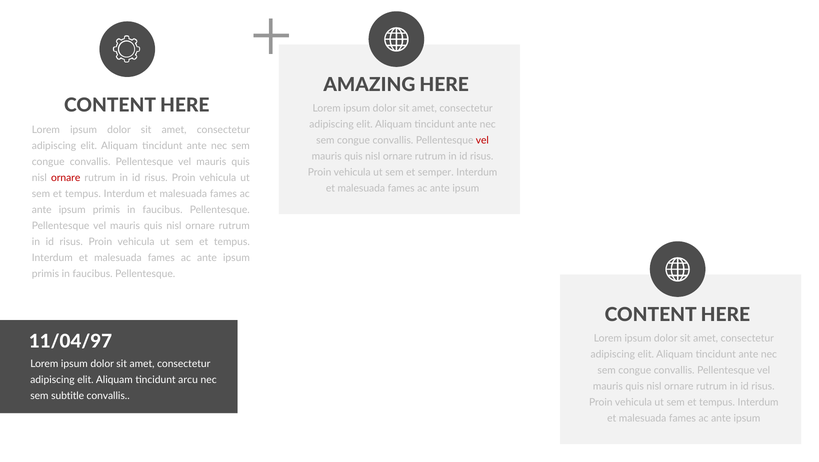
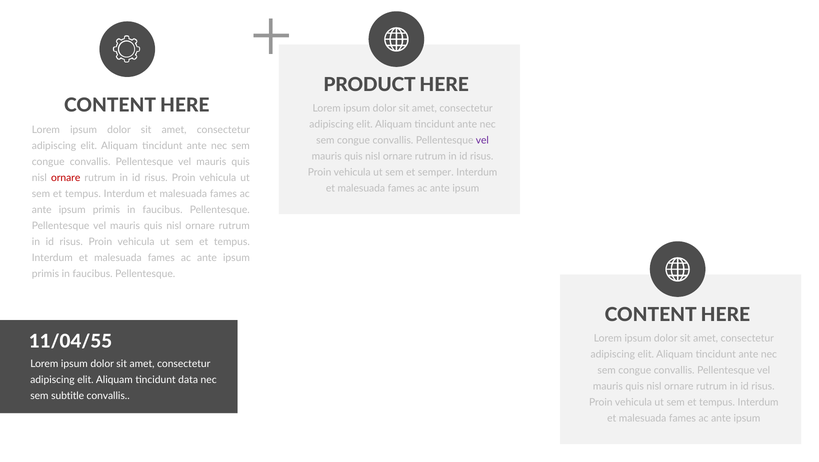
AMAZING: AMAZING -> PRODUCT
vel at (482, 140) colour: red -> purple
11/04/97: 11/04/97 -> 11/04/55
arcu: arcu -> data
